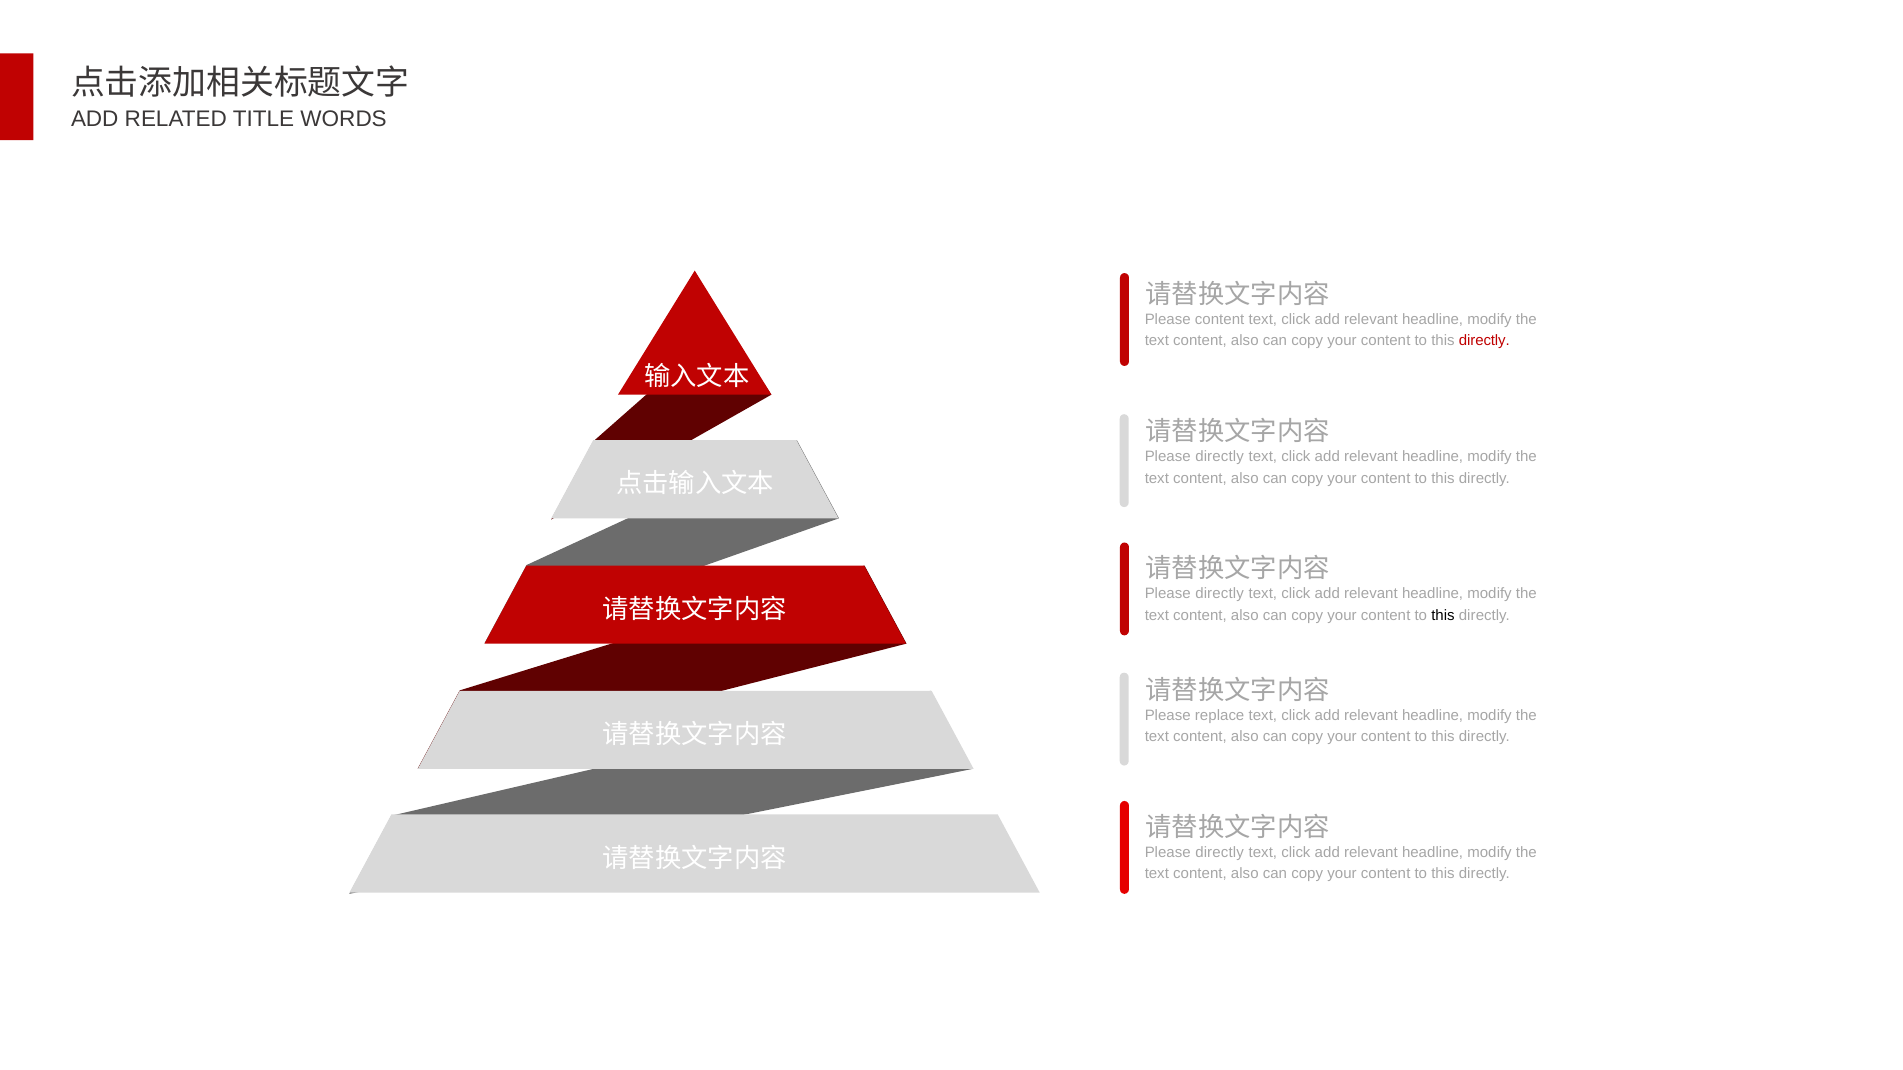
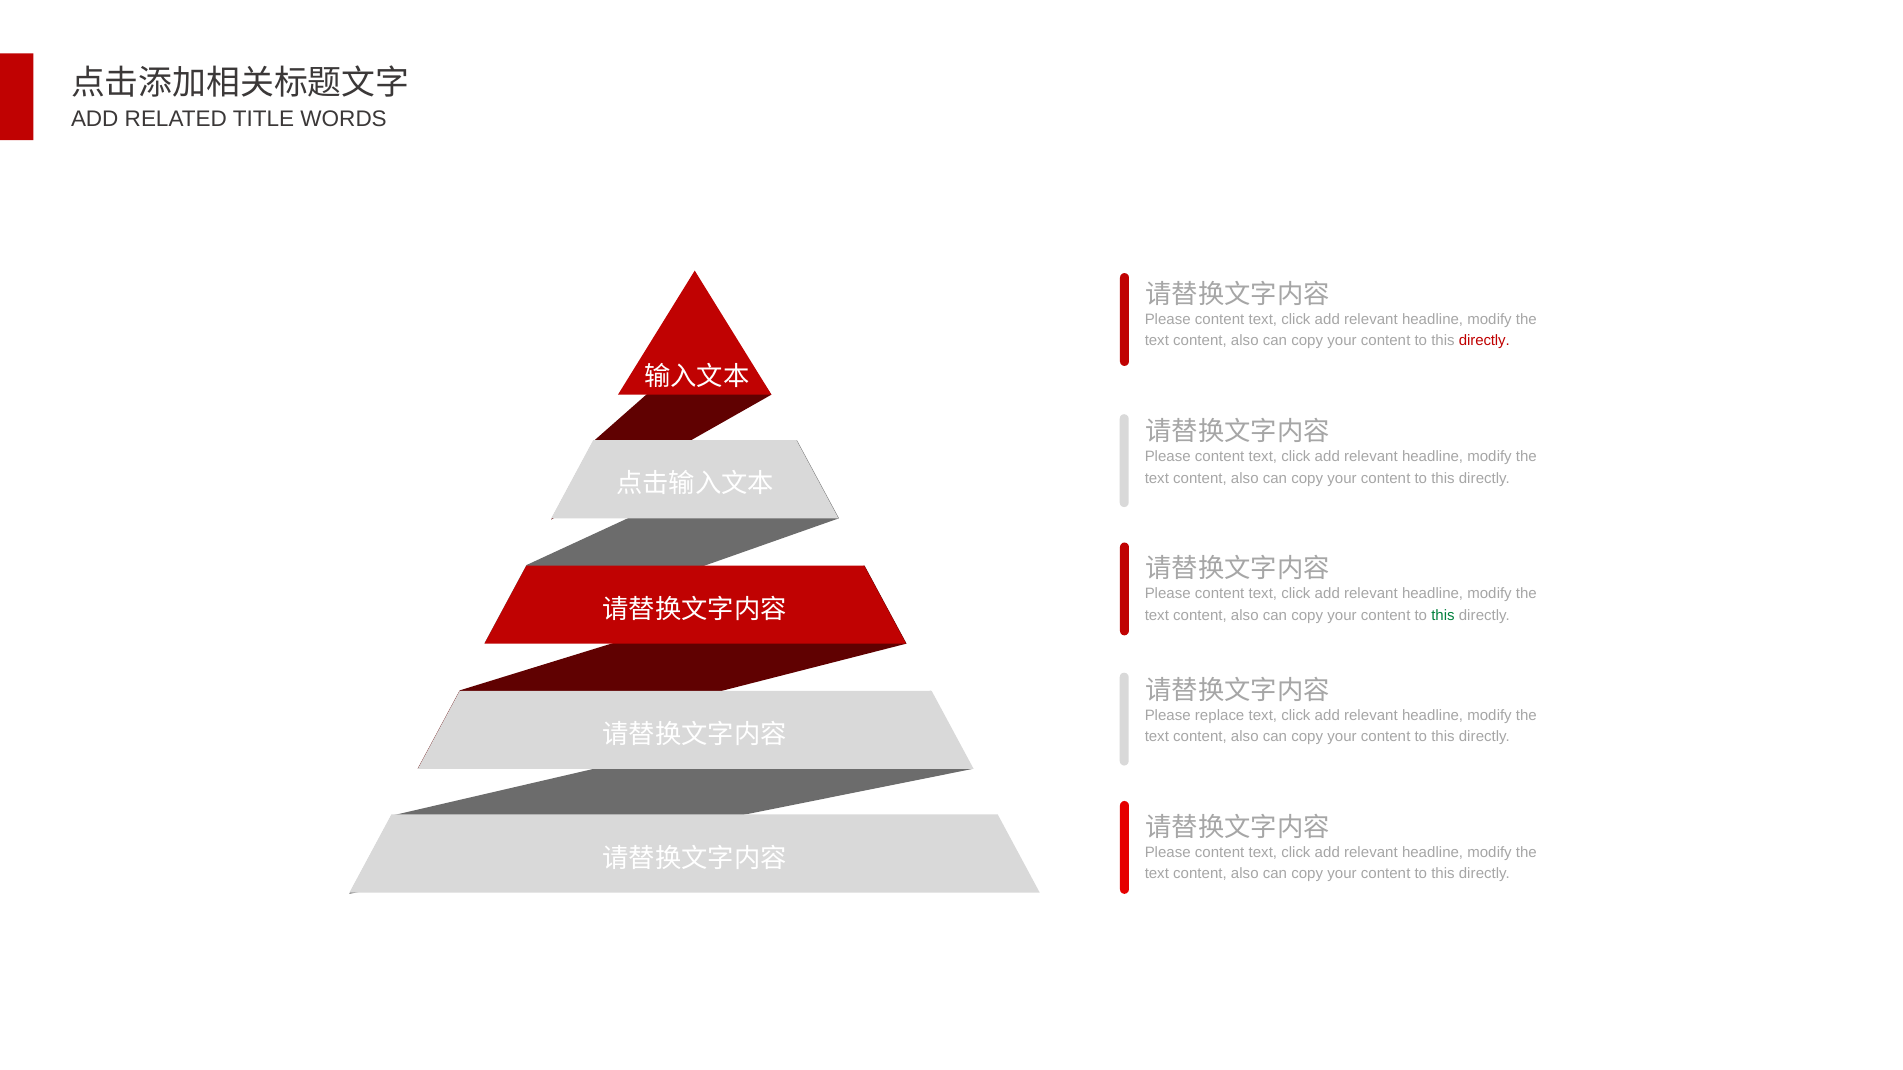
directly at (1220, 457): directly -> content
directly at (1220, 594): directly -> content
this at (1443, 616) colour: black -> green
directly at (1220, 853): directly -> content
